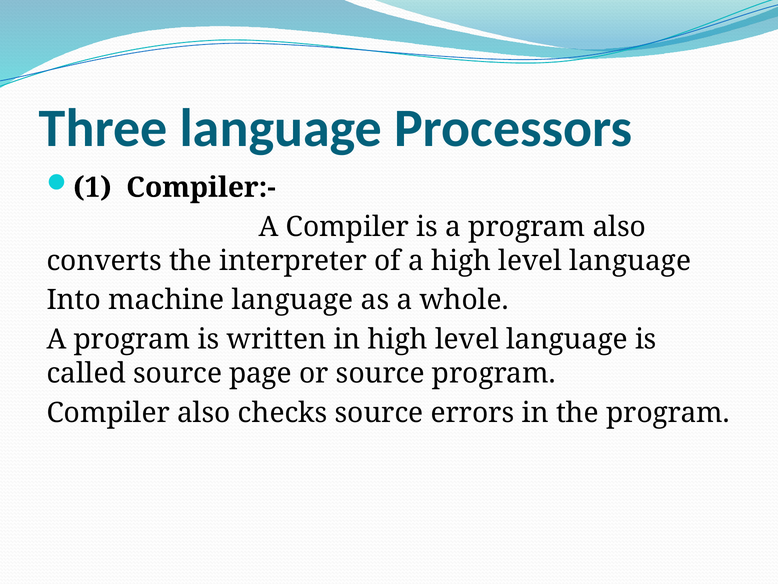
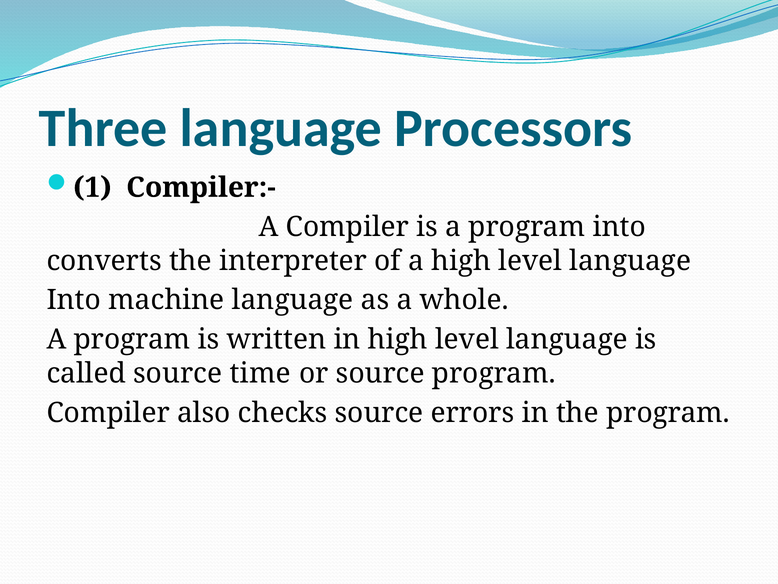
program also: also -> into
page: page -> time
